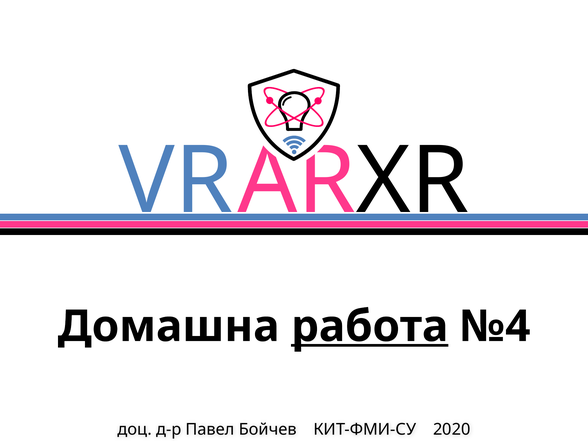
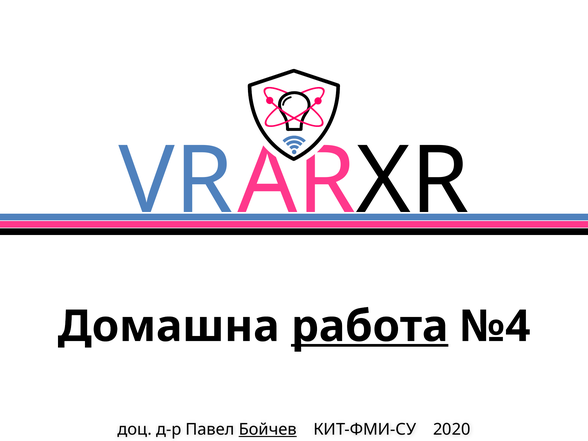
Бойчев underline: none -> present
